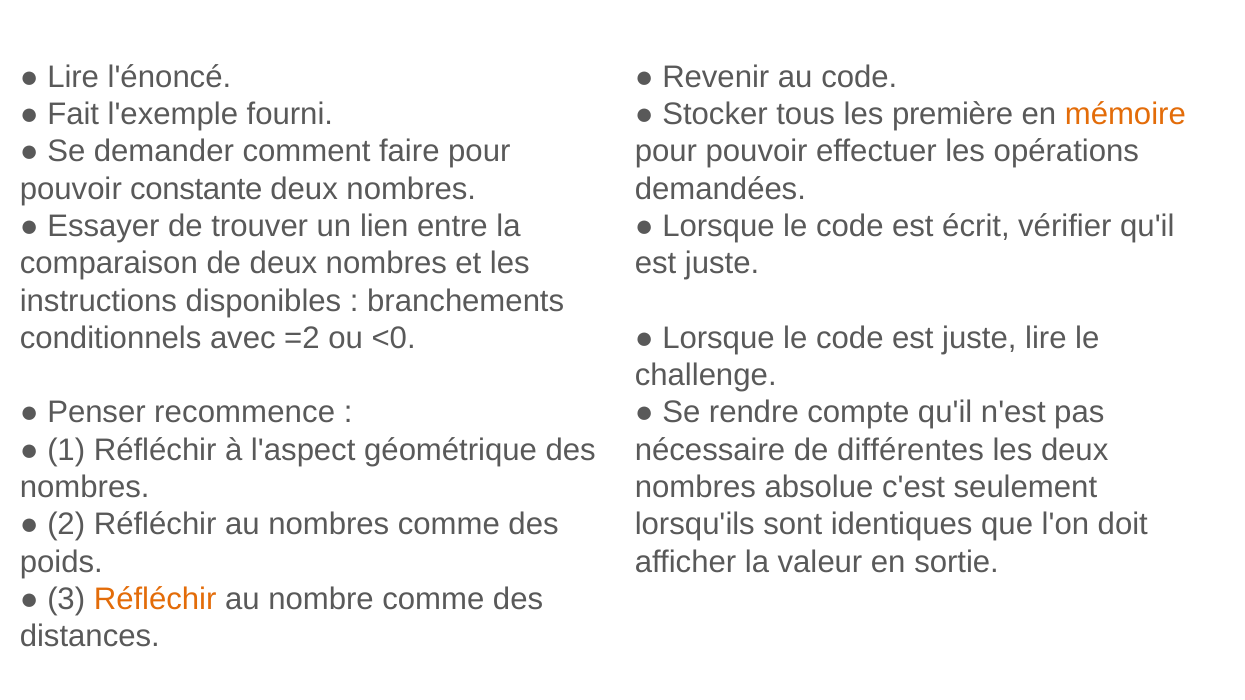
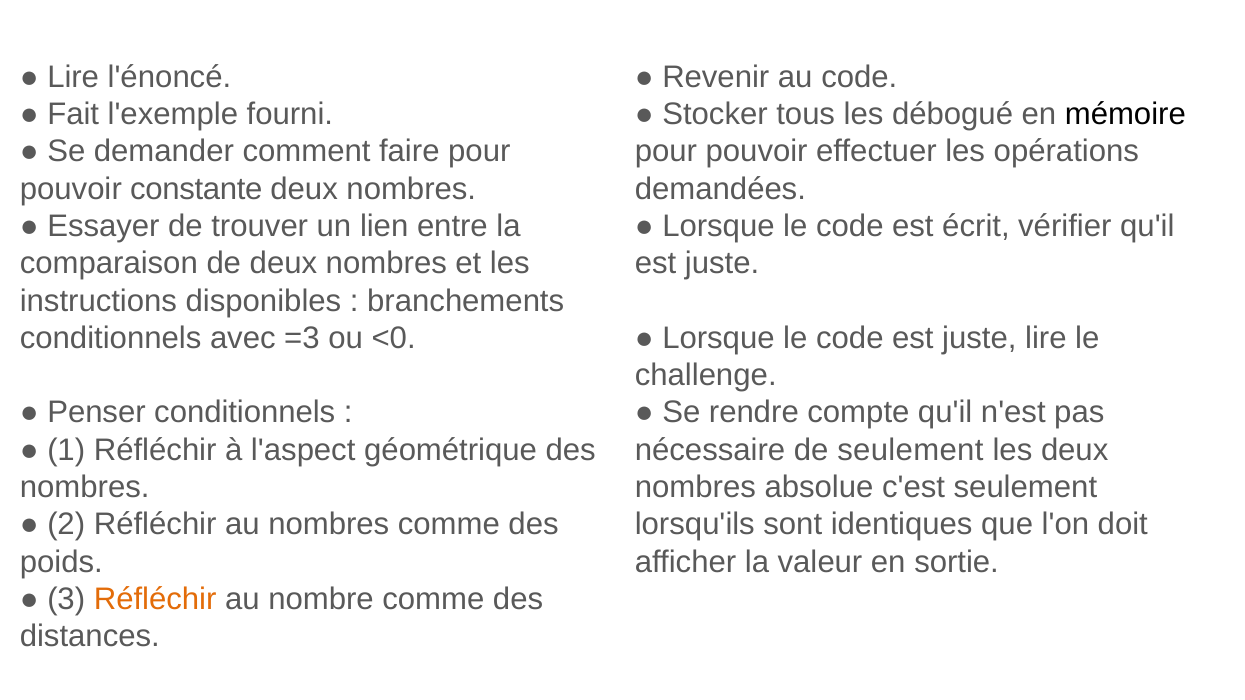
première: première -> débogué
mémoire colour: orange -> black
=2: =2 -> =3
Penser recommence: recommence -> conditionnels
de différentes: différentes -> seulement
